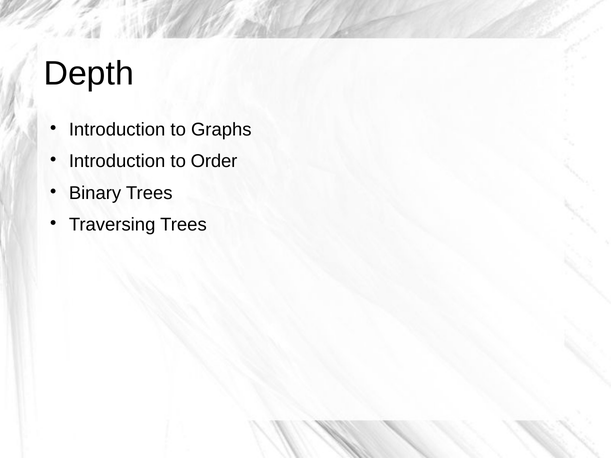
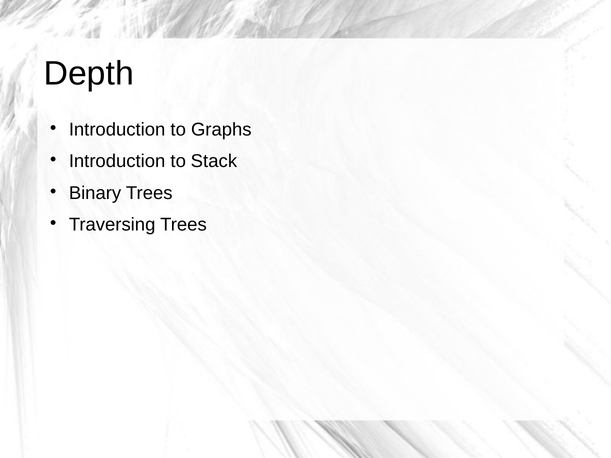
Order: Order -> Stack
